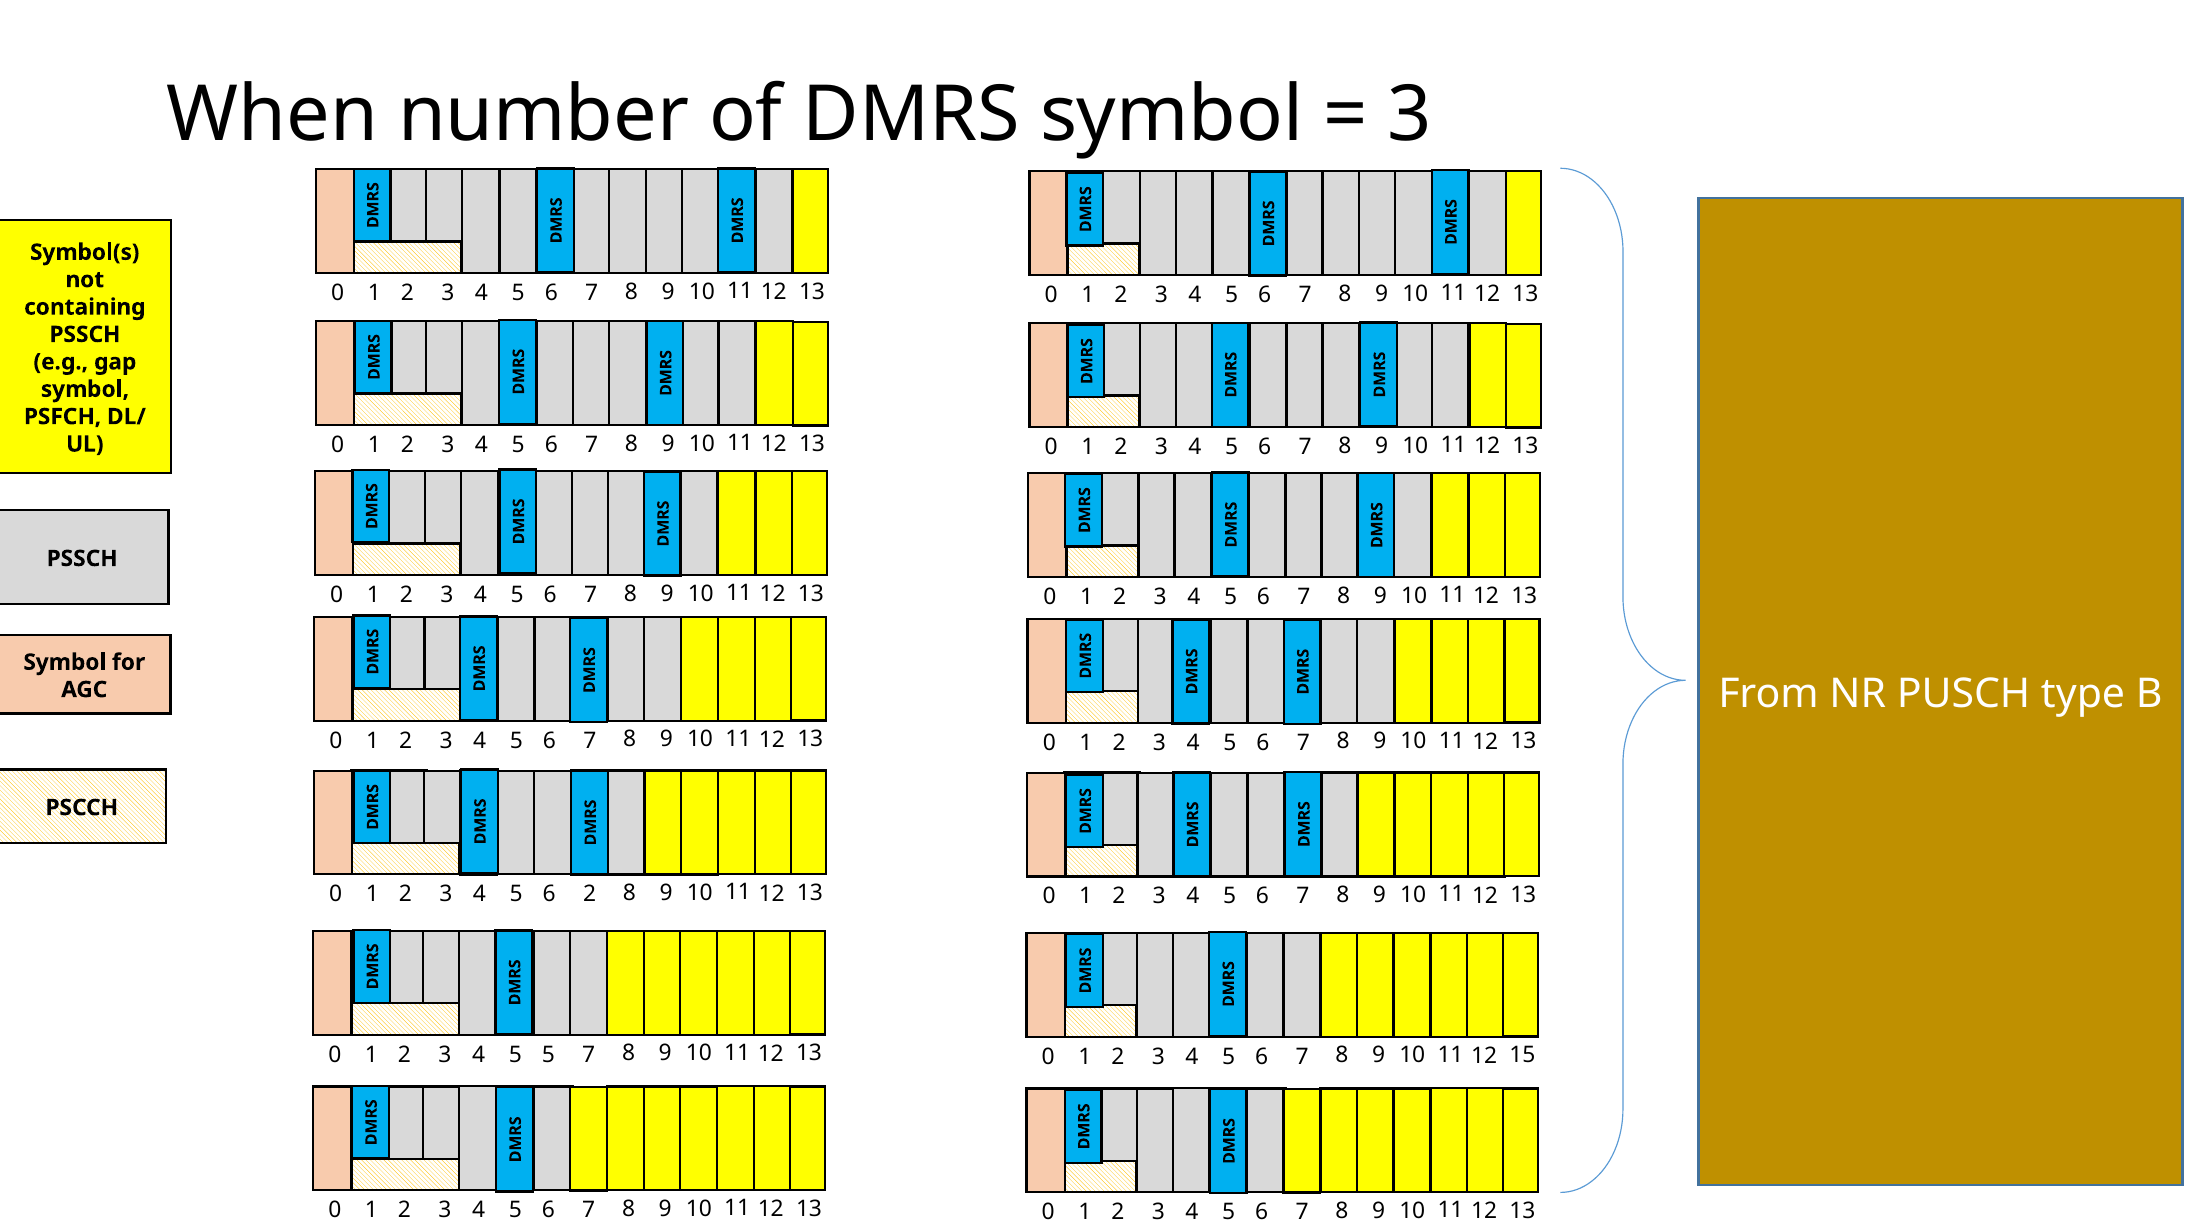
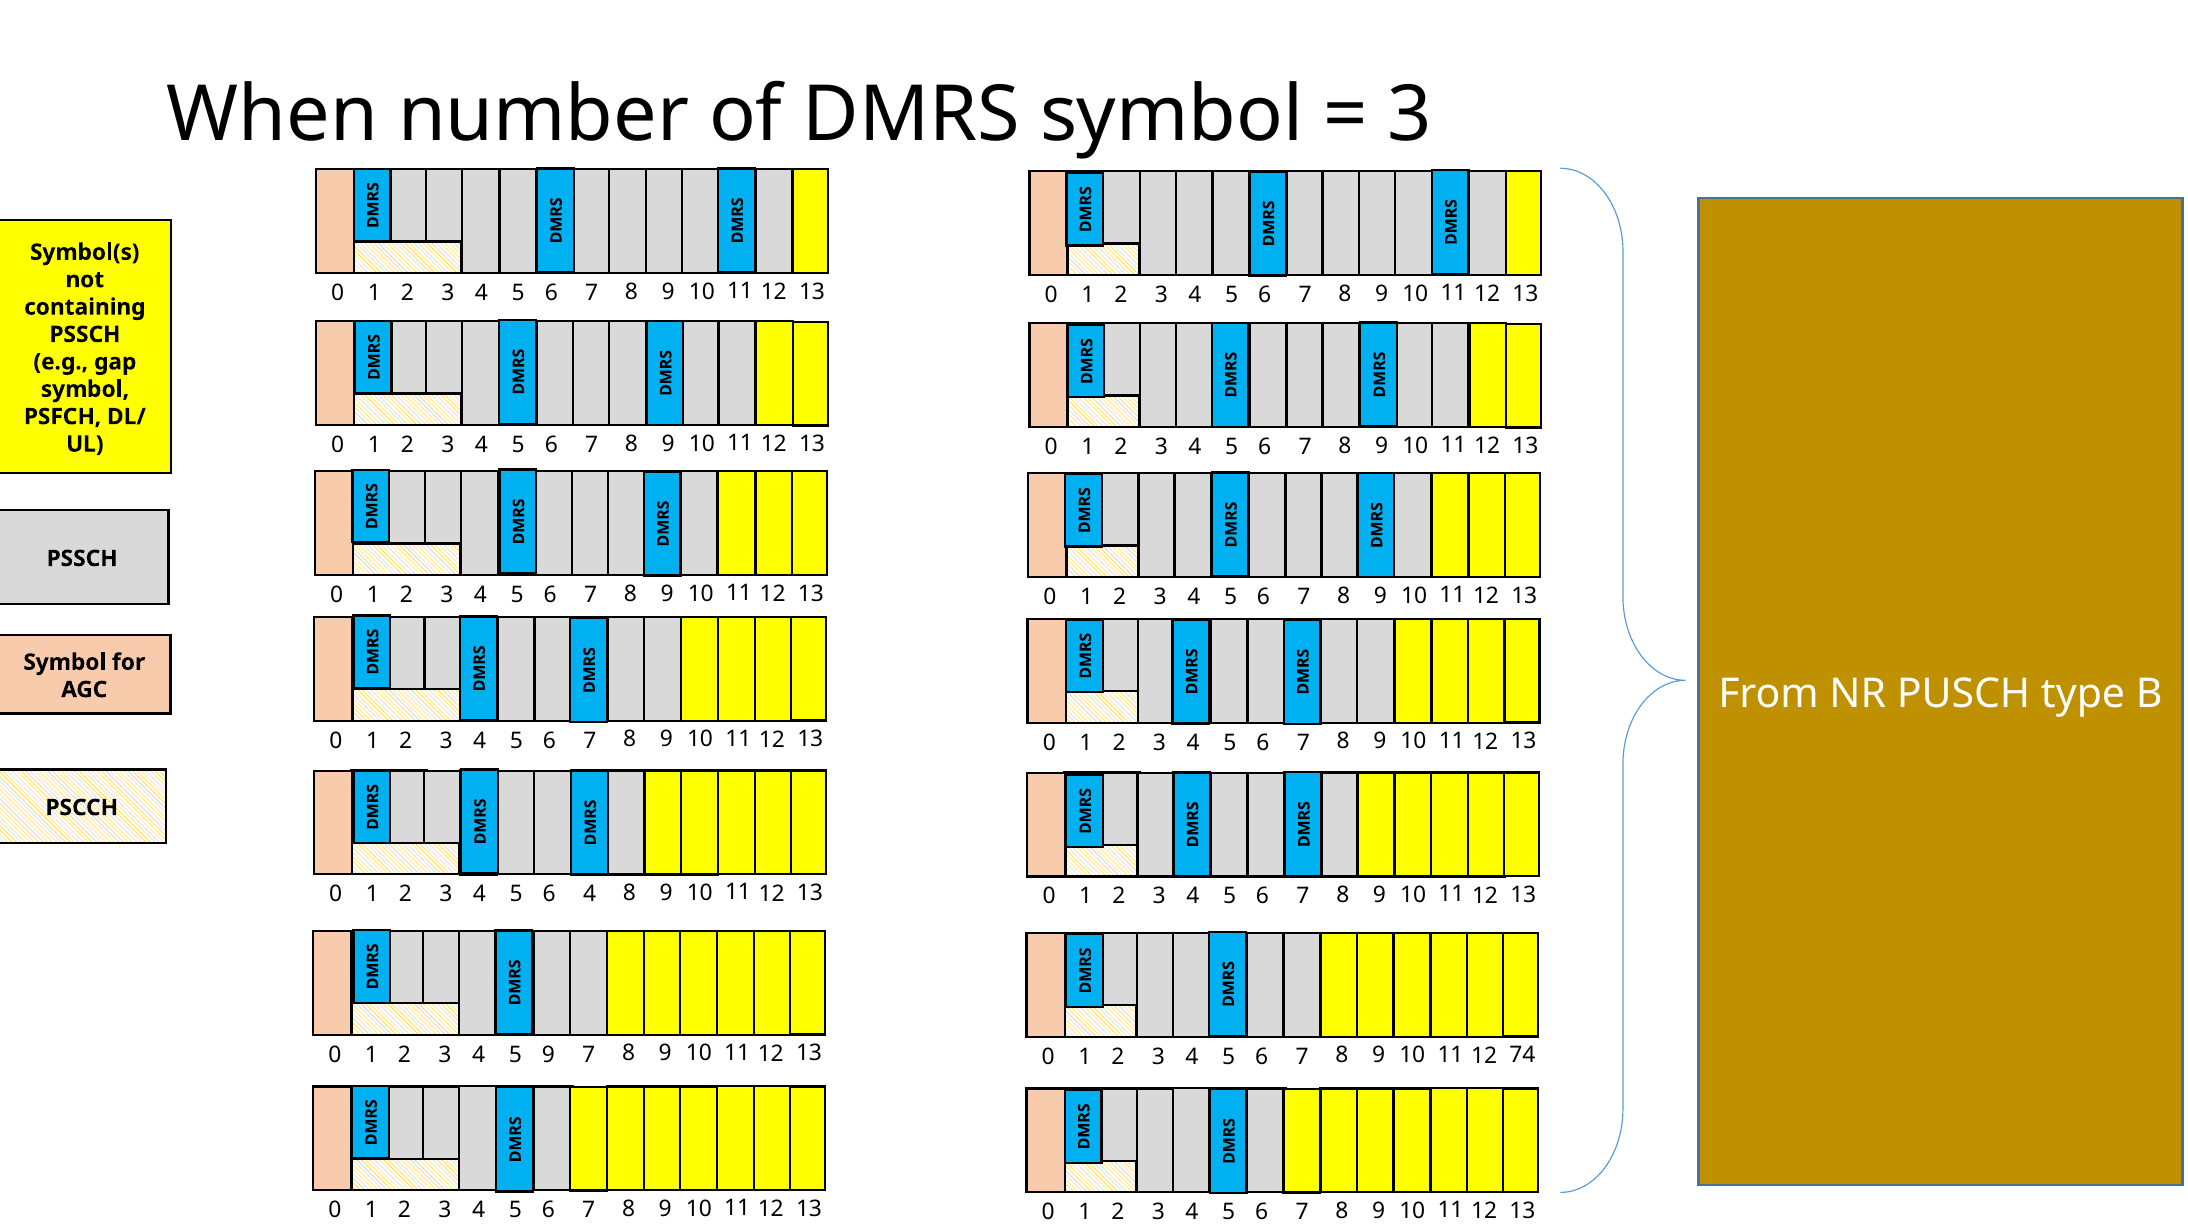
6 2: 2 -> 4
5 5: 5 -> 9
15: 15 -> 74
